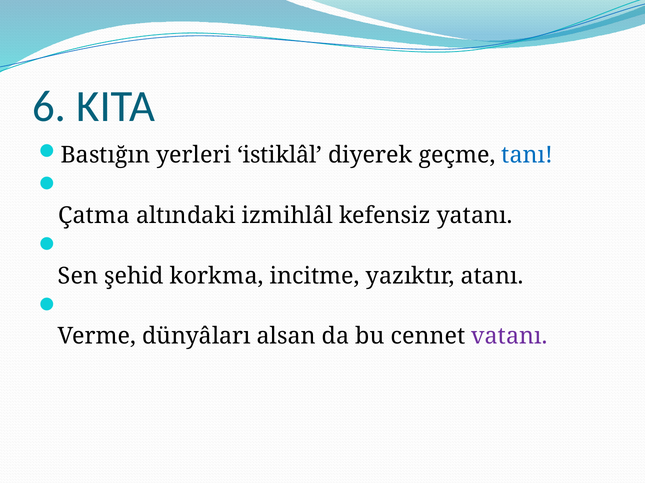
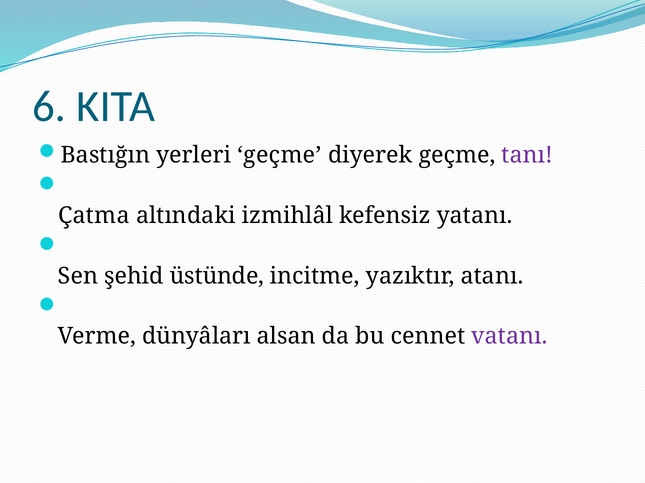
yerleri istiklâl: istiklâl -> geçme
tanı colour: blue -> purple
korkma: korkma -> üstünde
